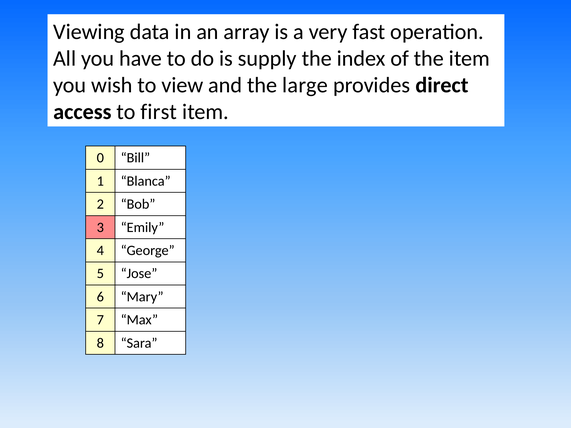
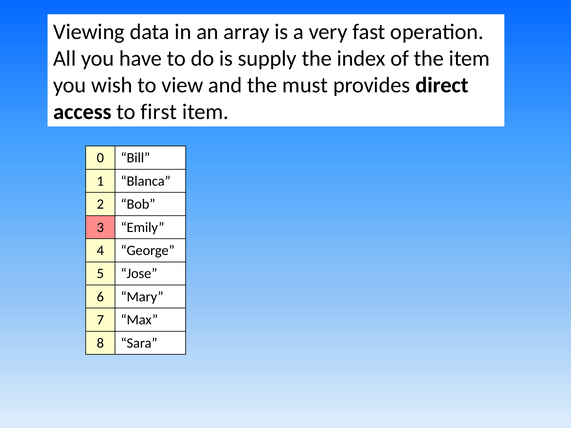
large: large -> must
